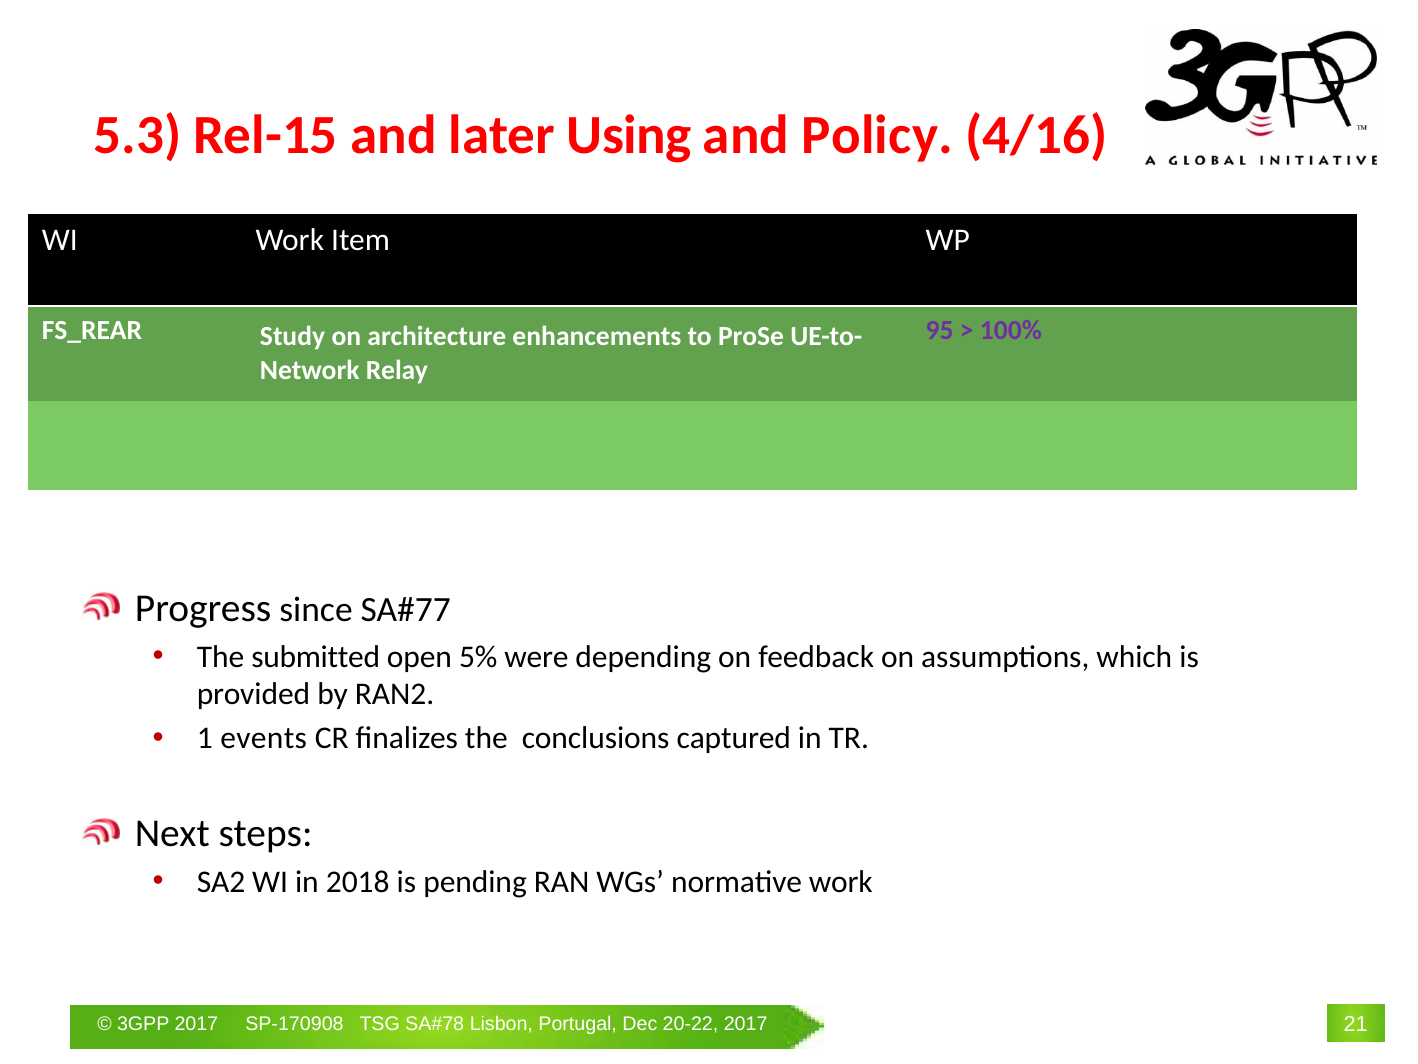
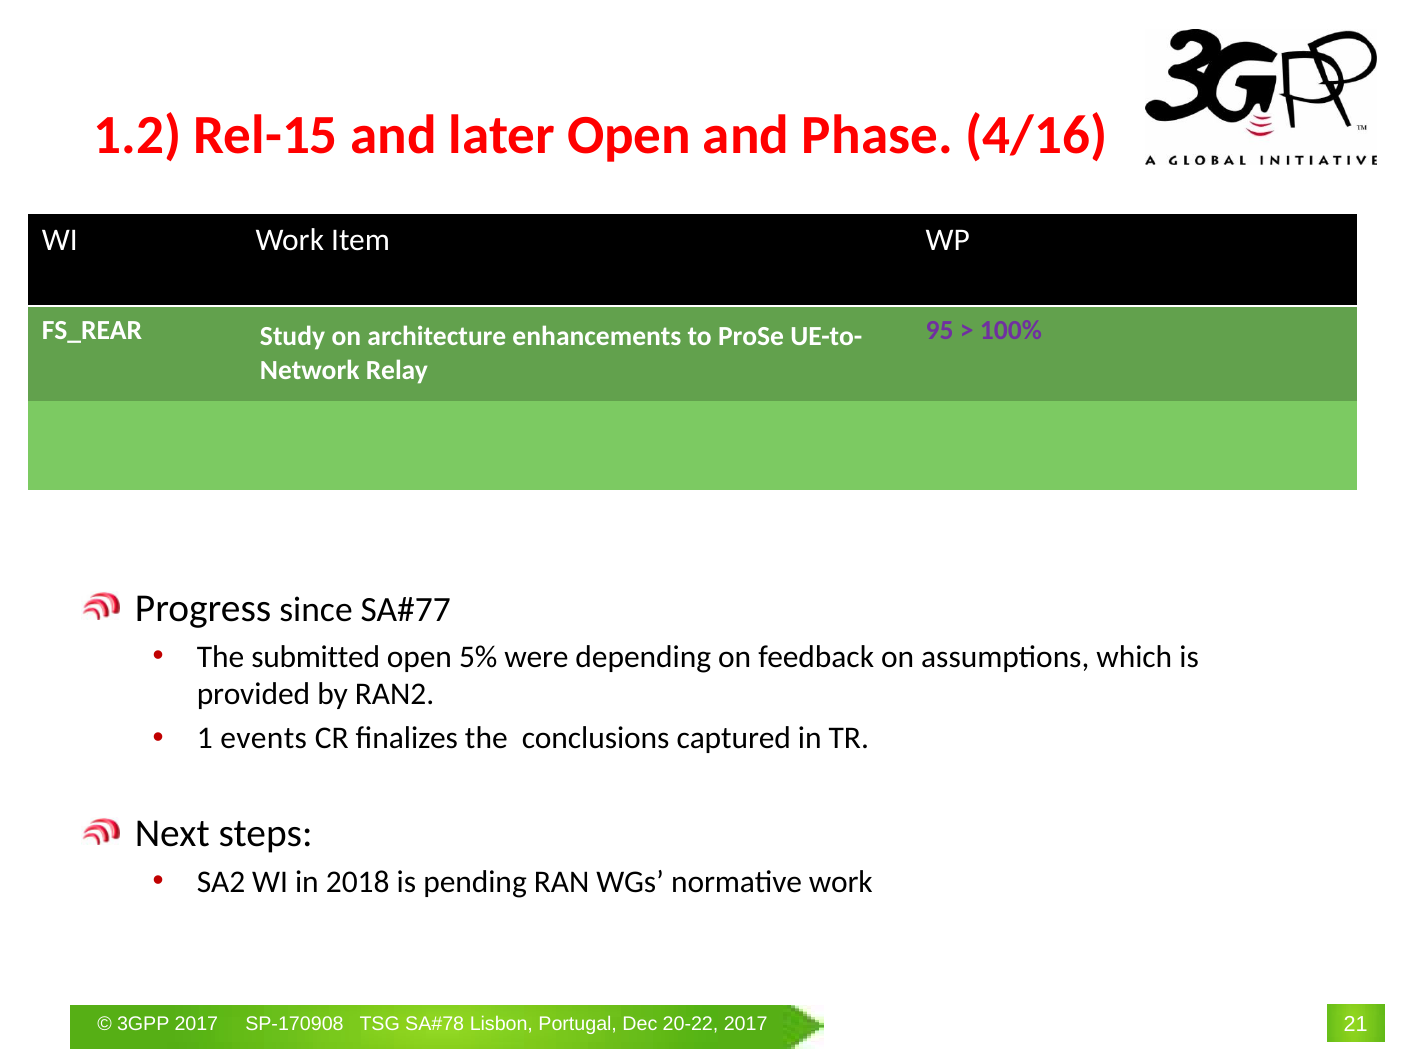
5.3: 5.3 -> 1.2
later Using: Using -> Open
Policy: Policy -> Phase
